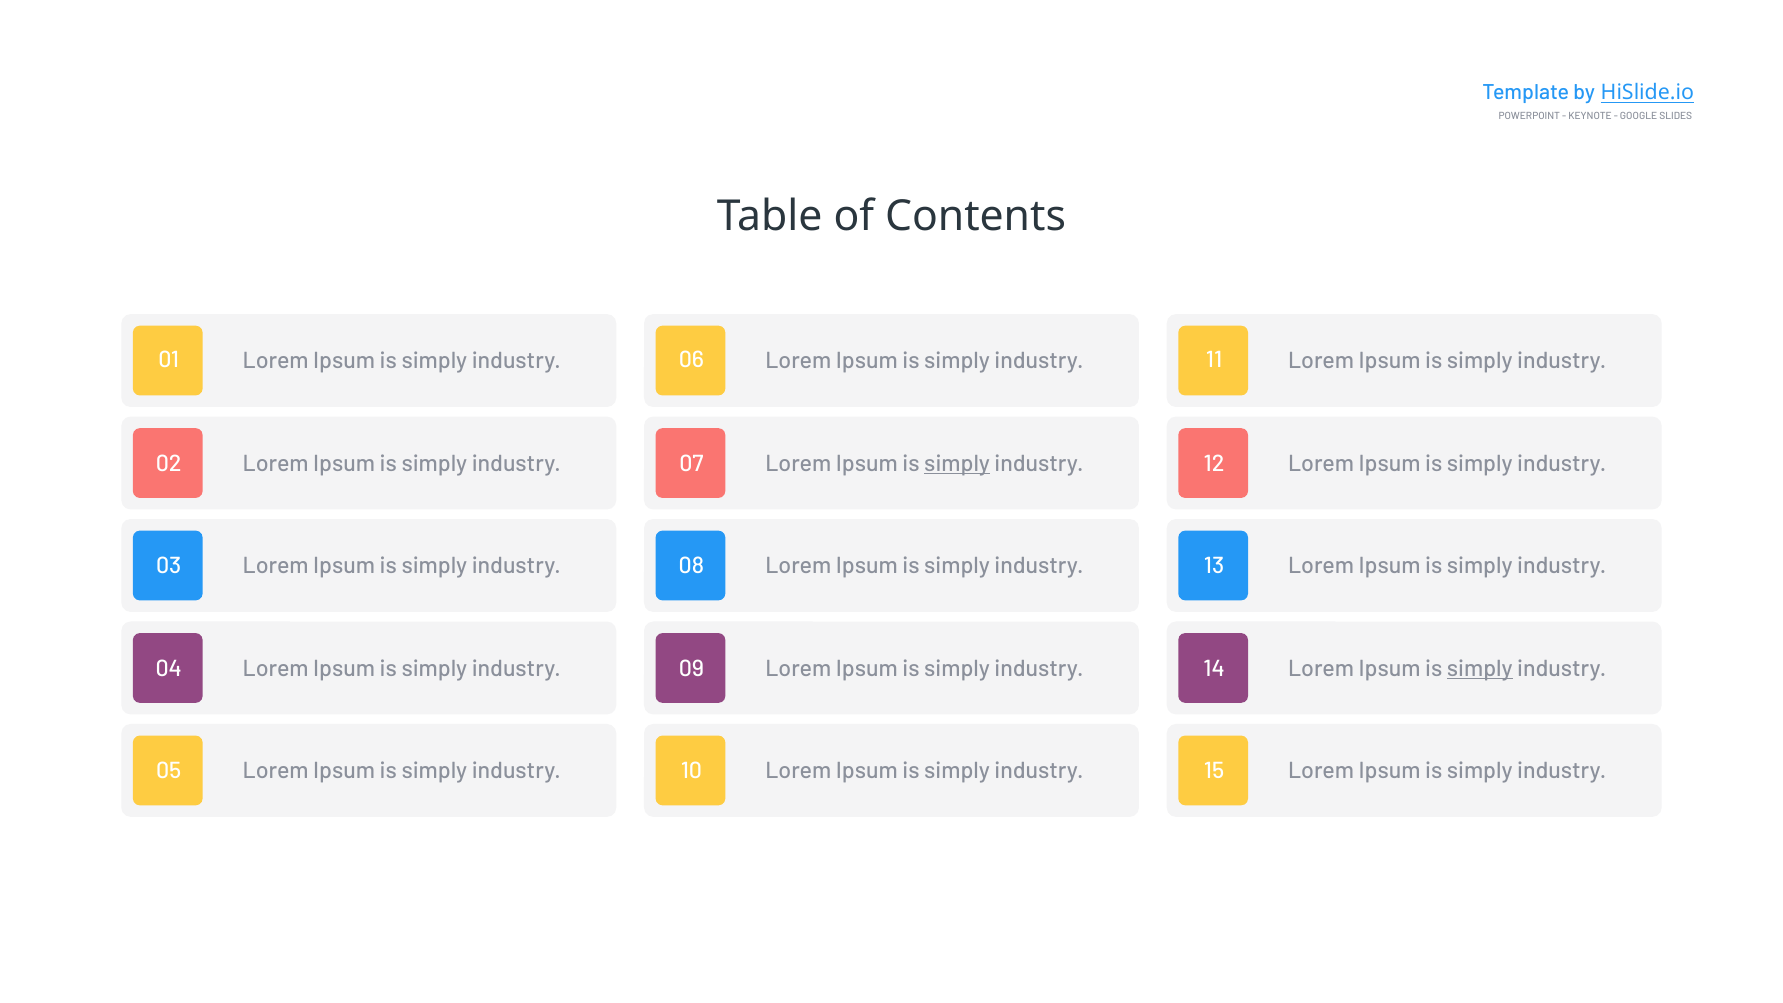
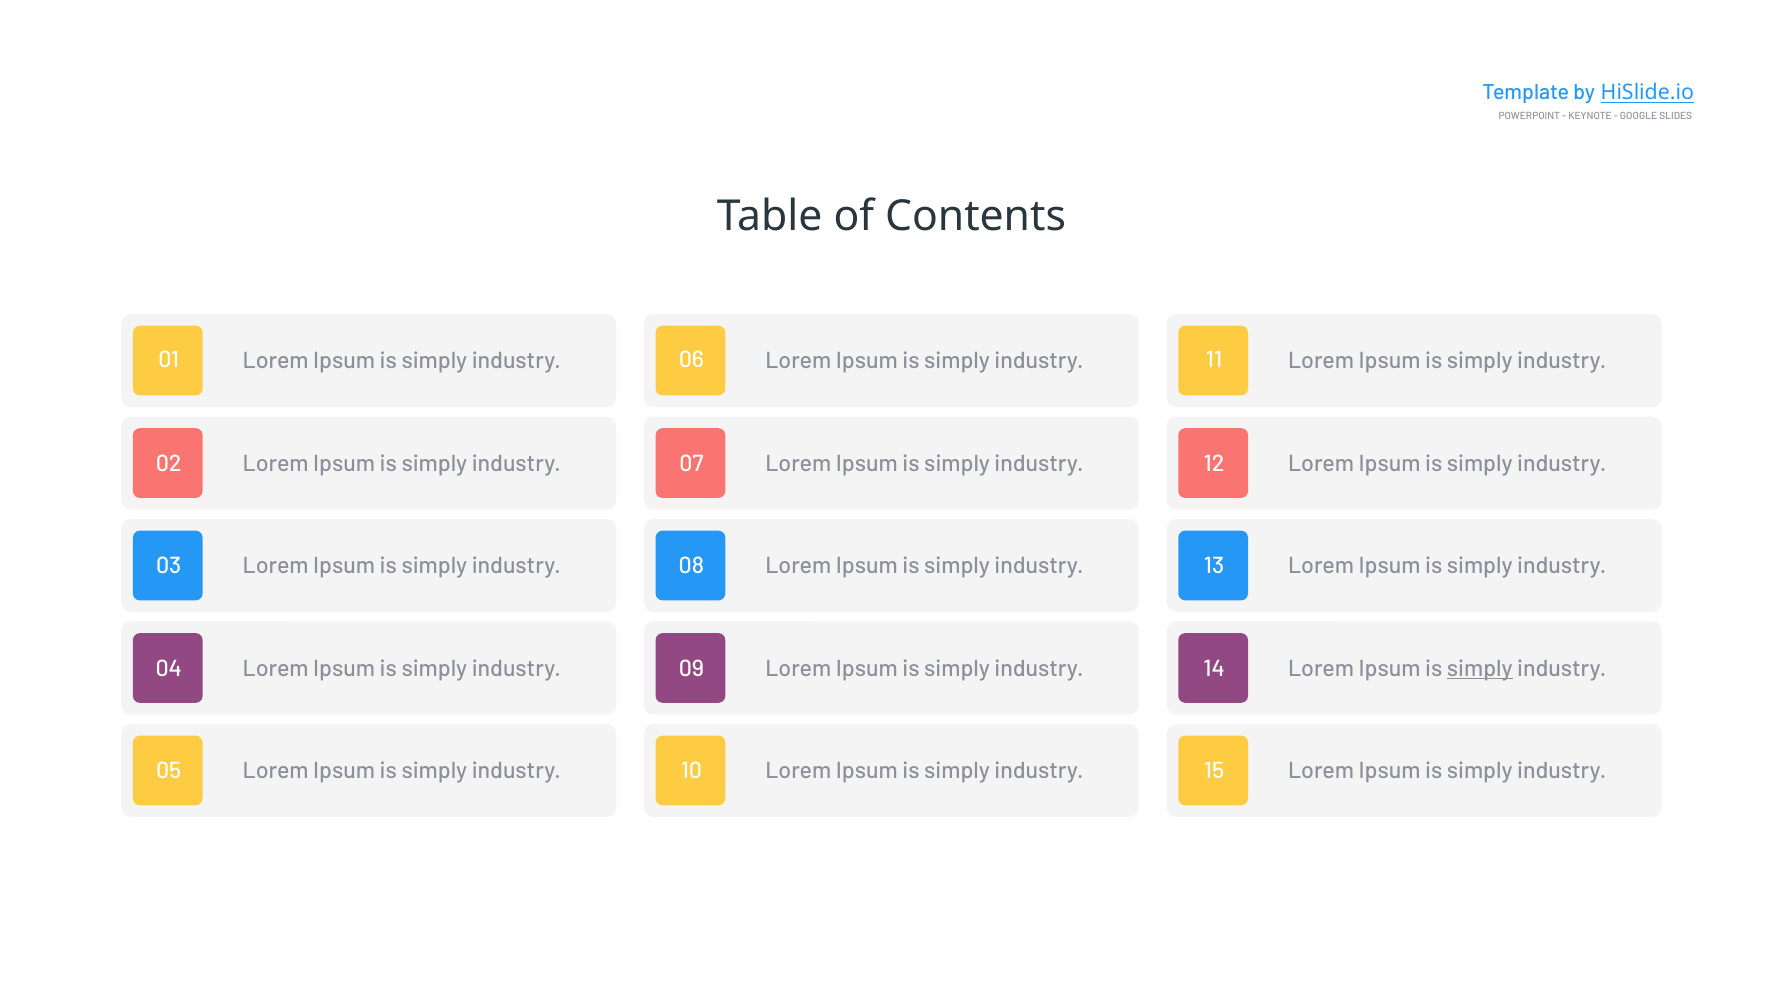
simply at (957, 464) underline: present -> none
